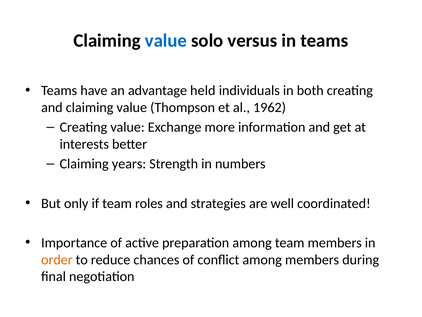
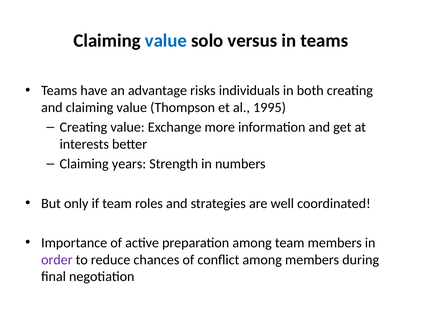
held: held -> risks
1962: 1962 -> 1995
order colour: orange -> purple
